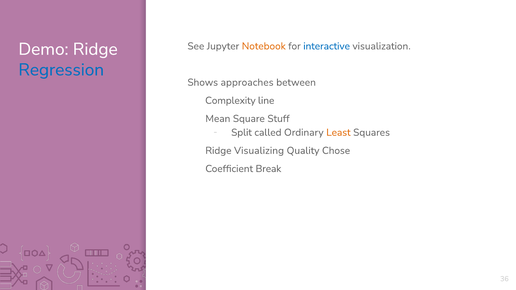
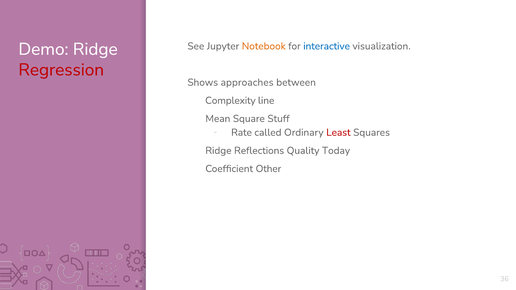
Regression colour: blue -> red
Split: Split -> Rate
Least colour: orange -> red
Visualizing: Visualizing -> Reflections
Chose: Chose -> Today
Break: Break -> Other
